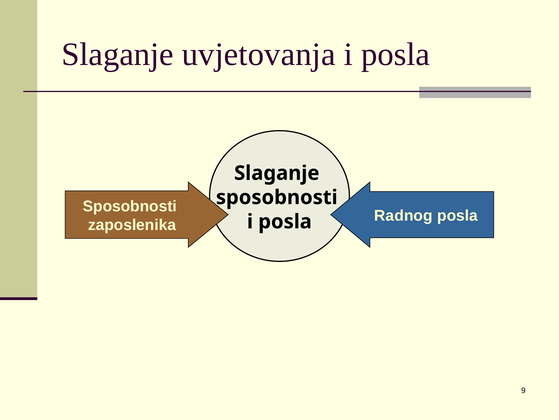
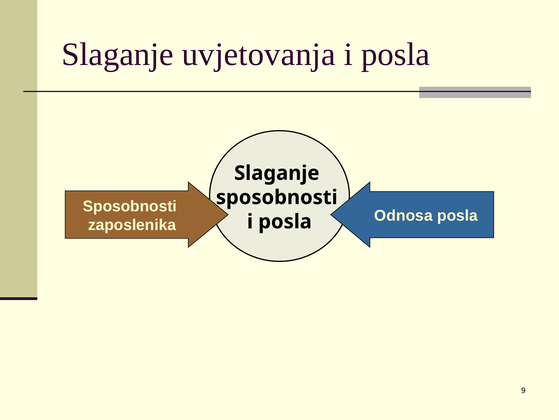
Radnog: Radnog -> Odnosa
